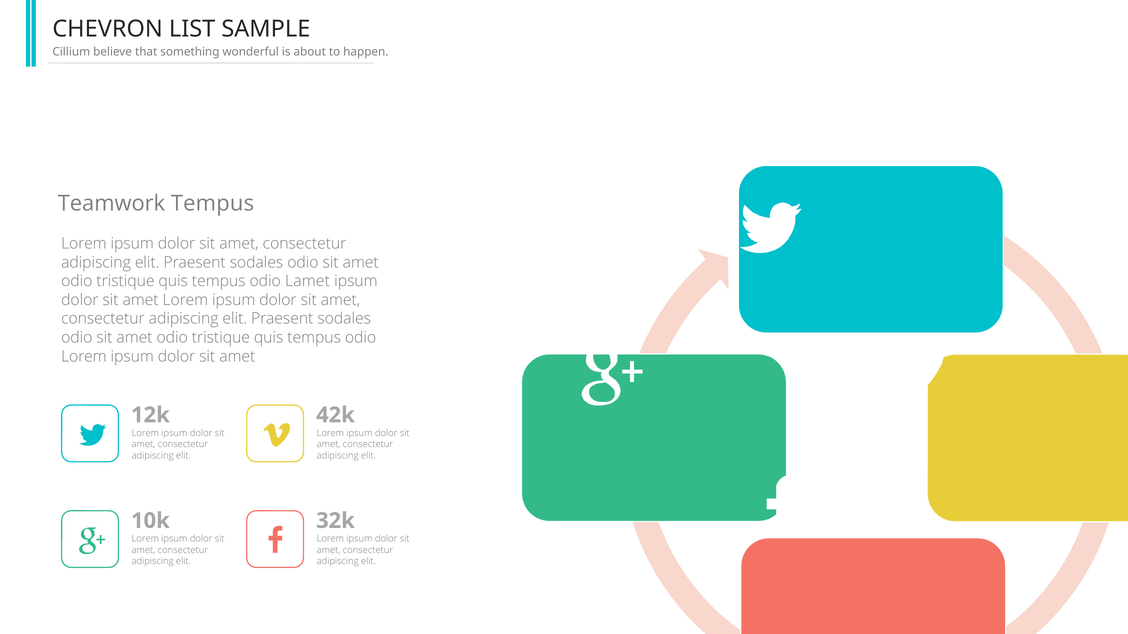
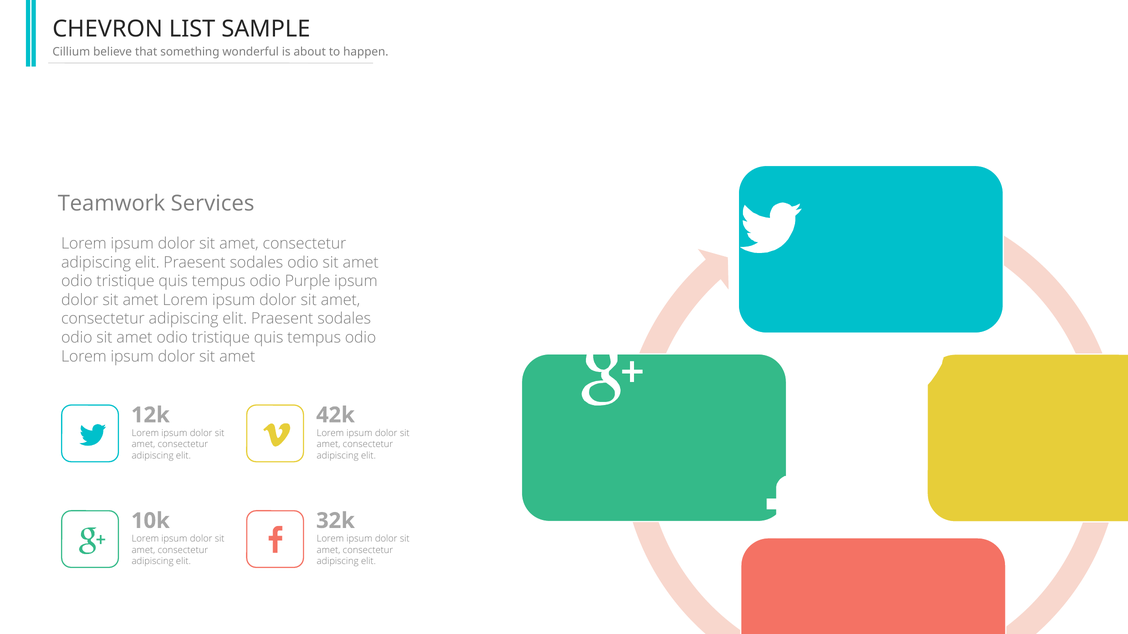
Teamwork Tempus: Tempus -> Services
Lamet: Lamet -> Purple
